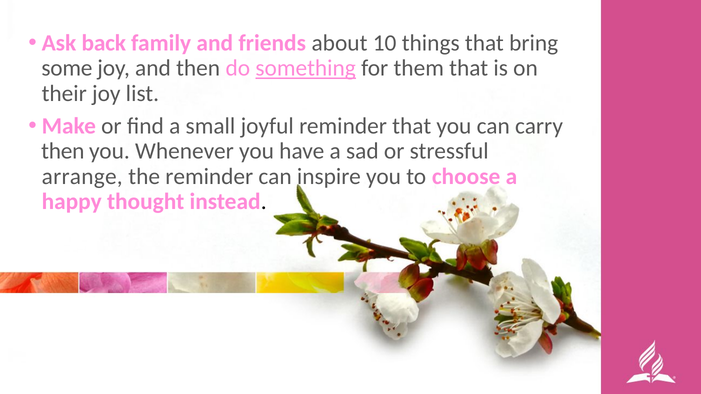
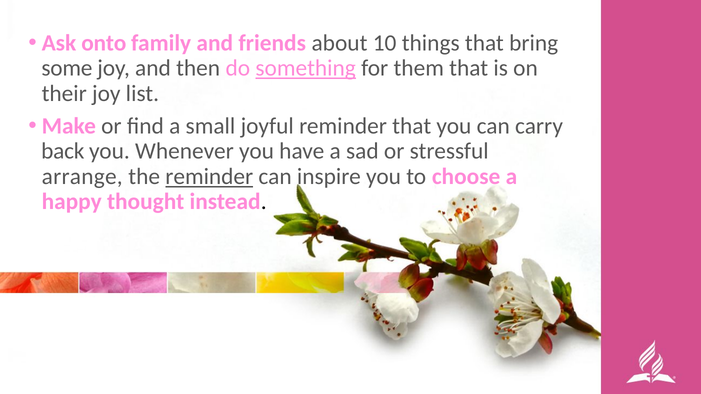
back: back -> onto
then at (63, 151): then -> back
reminder at (209, 177) underline: none -> present
